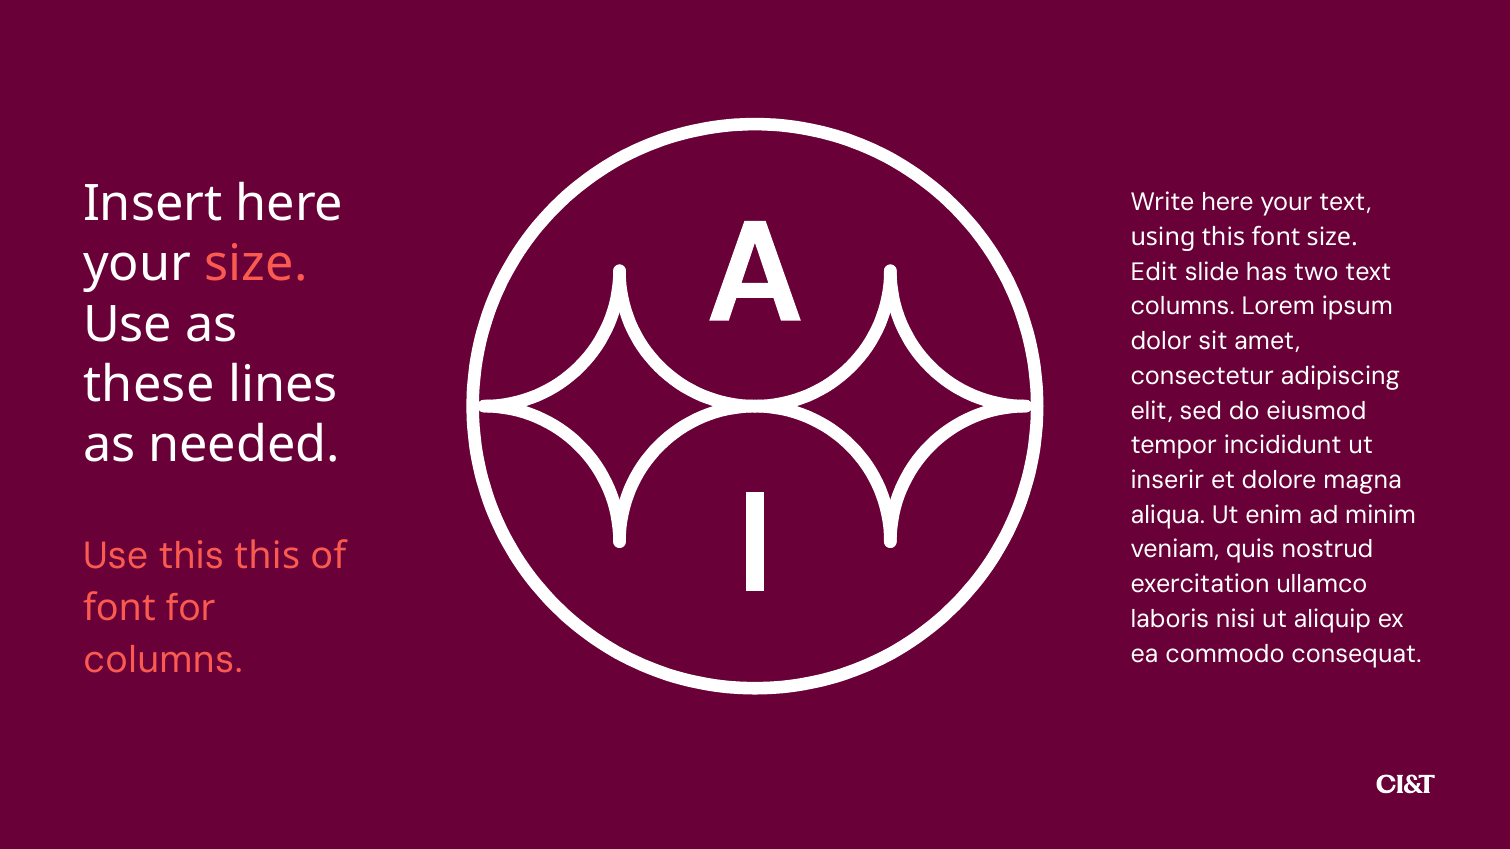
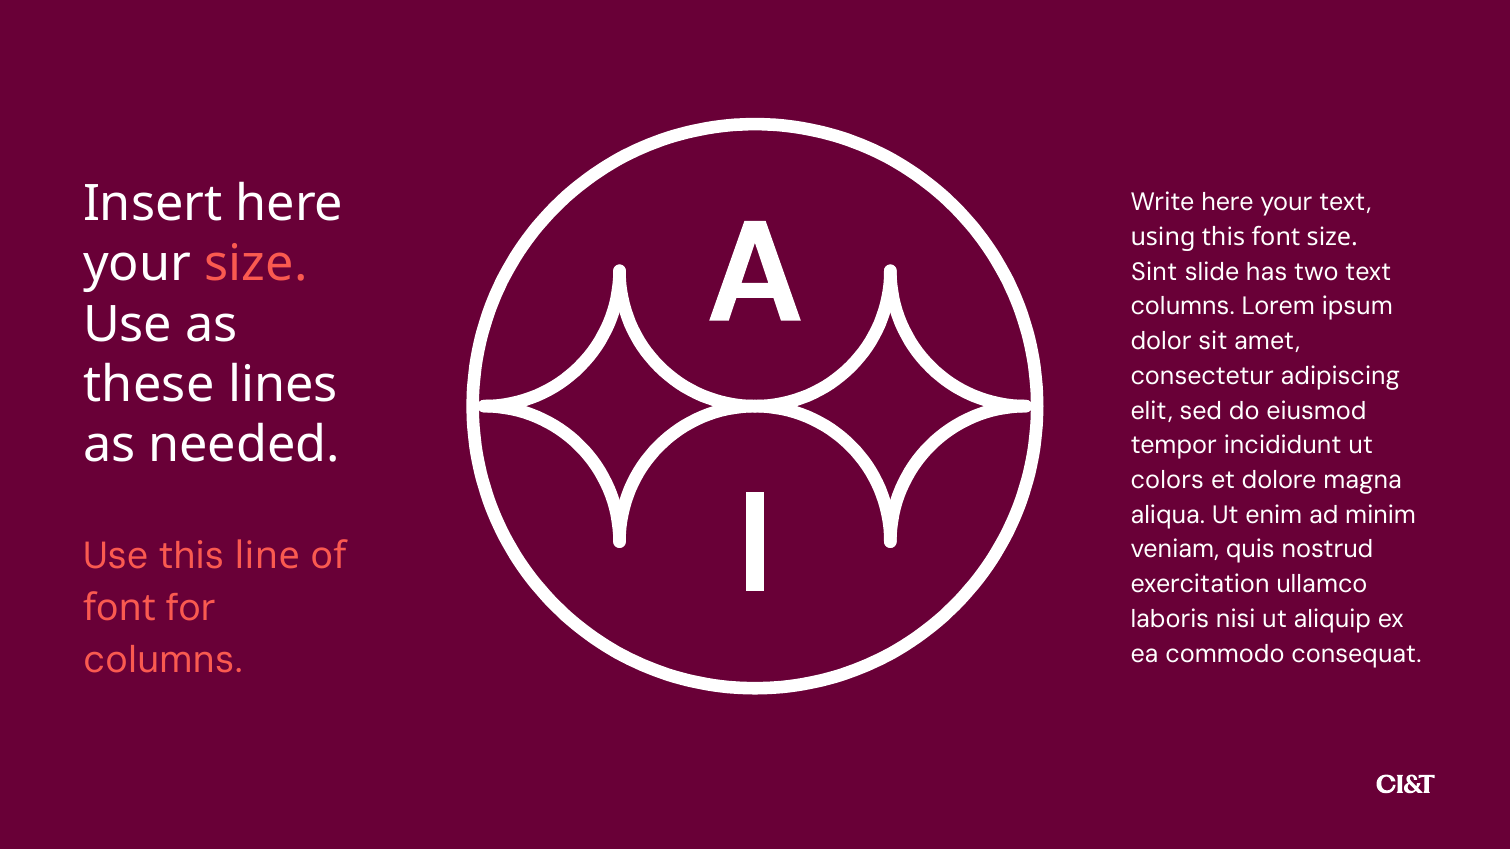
Edit: Edit -> Sint
inserir: inserir -> colors
this this: this -> line
